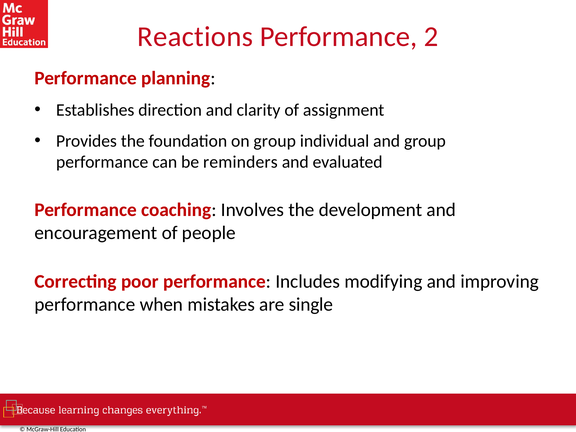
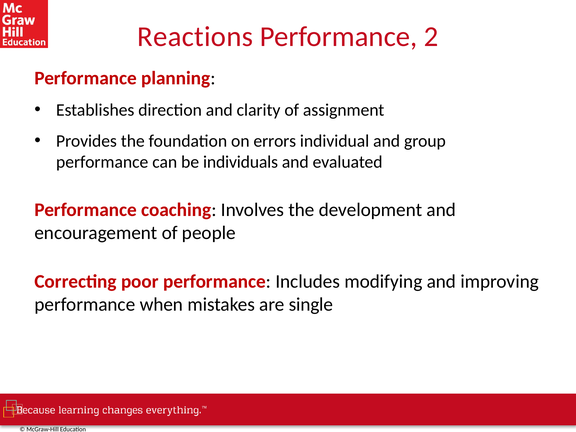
on group: group -> errors
reminders: reminders -> individuals
